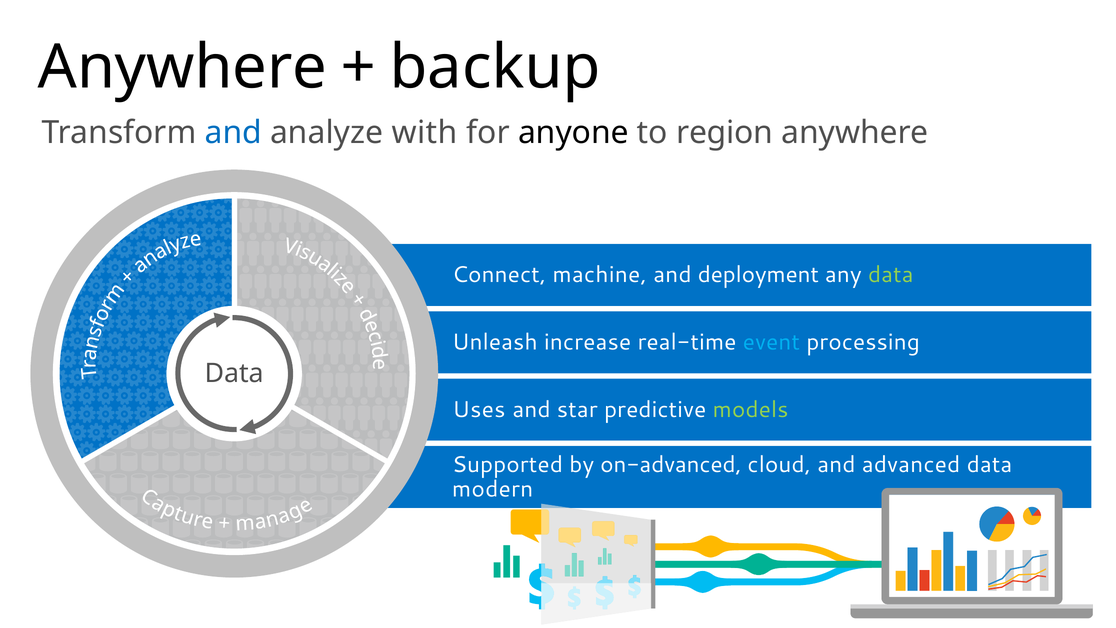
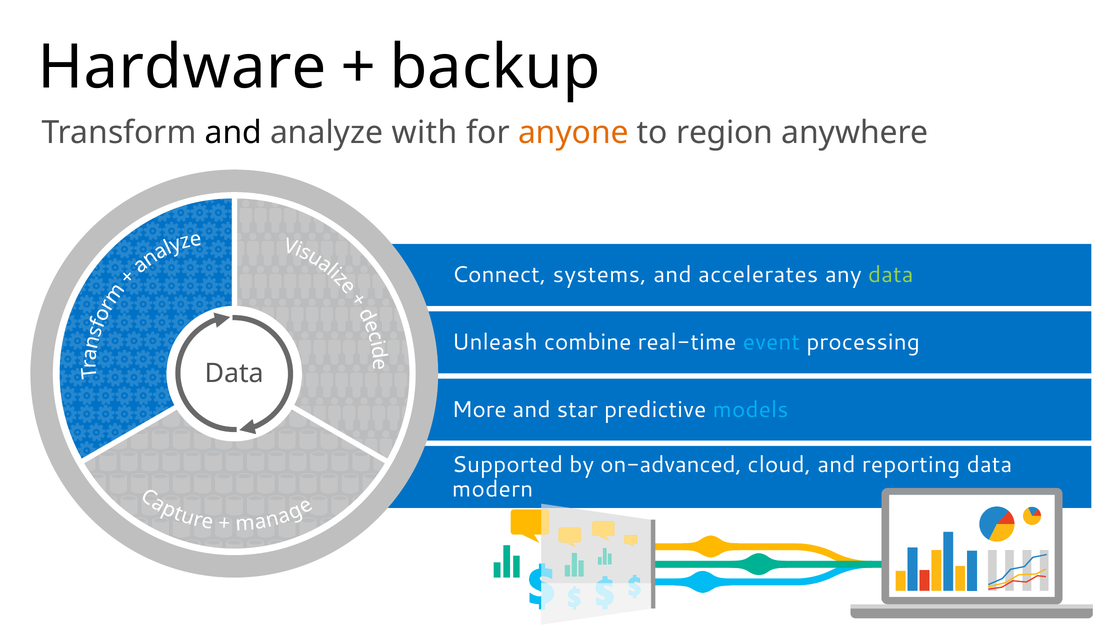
Anywhere at (182, 68): Anywhere -> Hardware
and at (233, 132) colour: blue -> black
anyone colour: black -> orange
machine: machine -> systems
deployment: deployment -> accelerates
increase: increase -> combine
Uses: Uses -> More
models colour: light green -> light blue
advanced: advanced -> reporting
